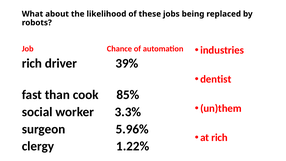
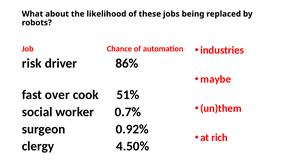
rich at (32, 63): rich -> risk
39%: 39% -> 86%
dentist: dentist -> maybe
than: than -> over
85%: 85% -> 51%
3.3%: 3.3% -> 0.7%
5.96%: 5.96% -> 0.92%
1.22%: 1.22% -> 4.50%
